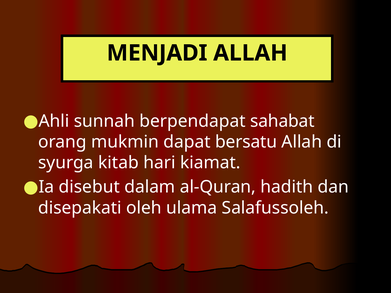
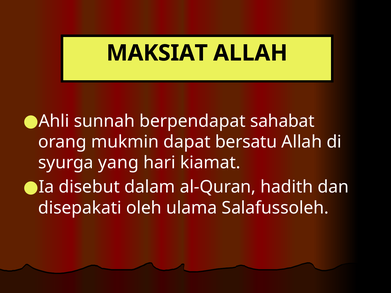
MENJADI: MENJADI -> MAKSIAT
kitab: kitab -> yang
